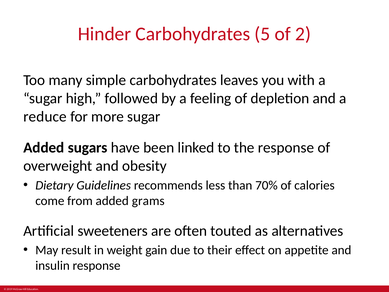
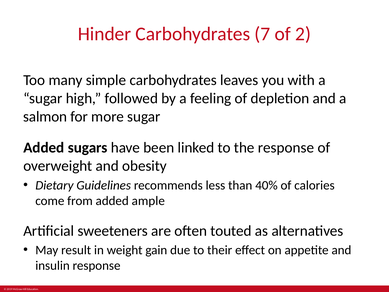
5: 5 -> 7
reduce: reduce -> salmon
70%: 70% -> 40%
grams: grams -> ample
